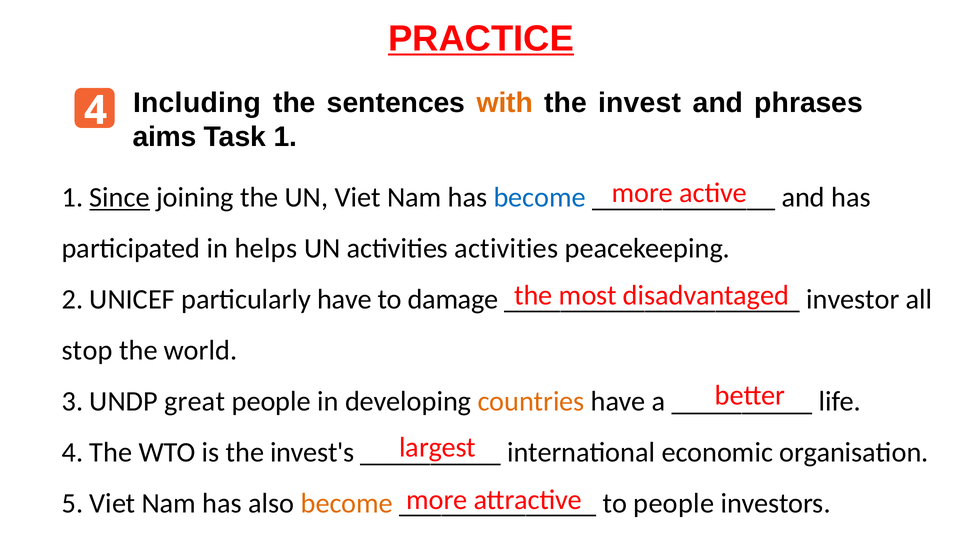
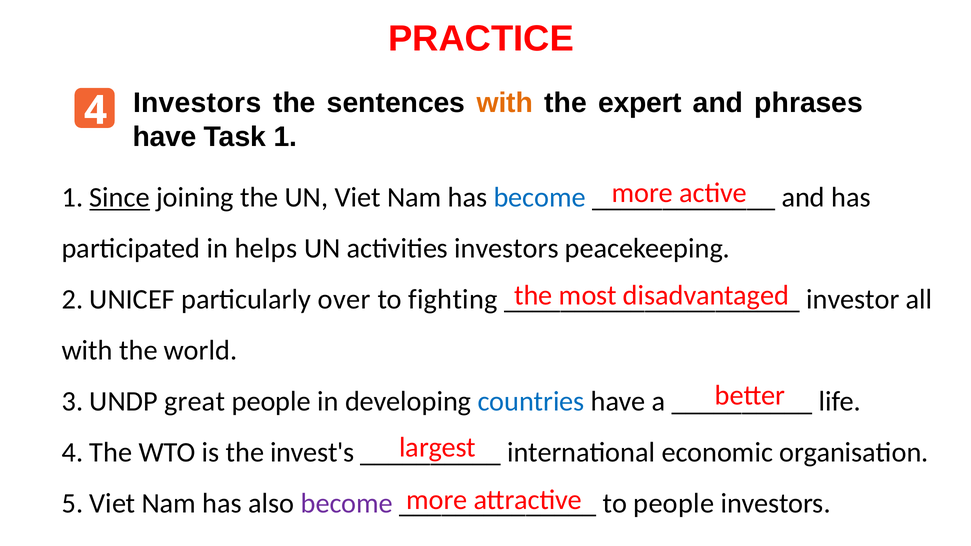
PRACTICE underline: present -> none
Including at (197, 103): Including -> Investors
invest: invest -> expert
aims at (165, 137): aims -> have
activities activities: activities -> investors
particularly have: have -> over
damage: damage -> fighting
stop at (87, 351): stop -> with
countries colour: orange -> blue
become at (347, 504) colour: orange -> purple
